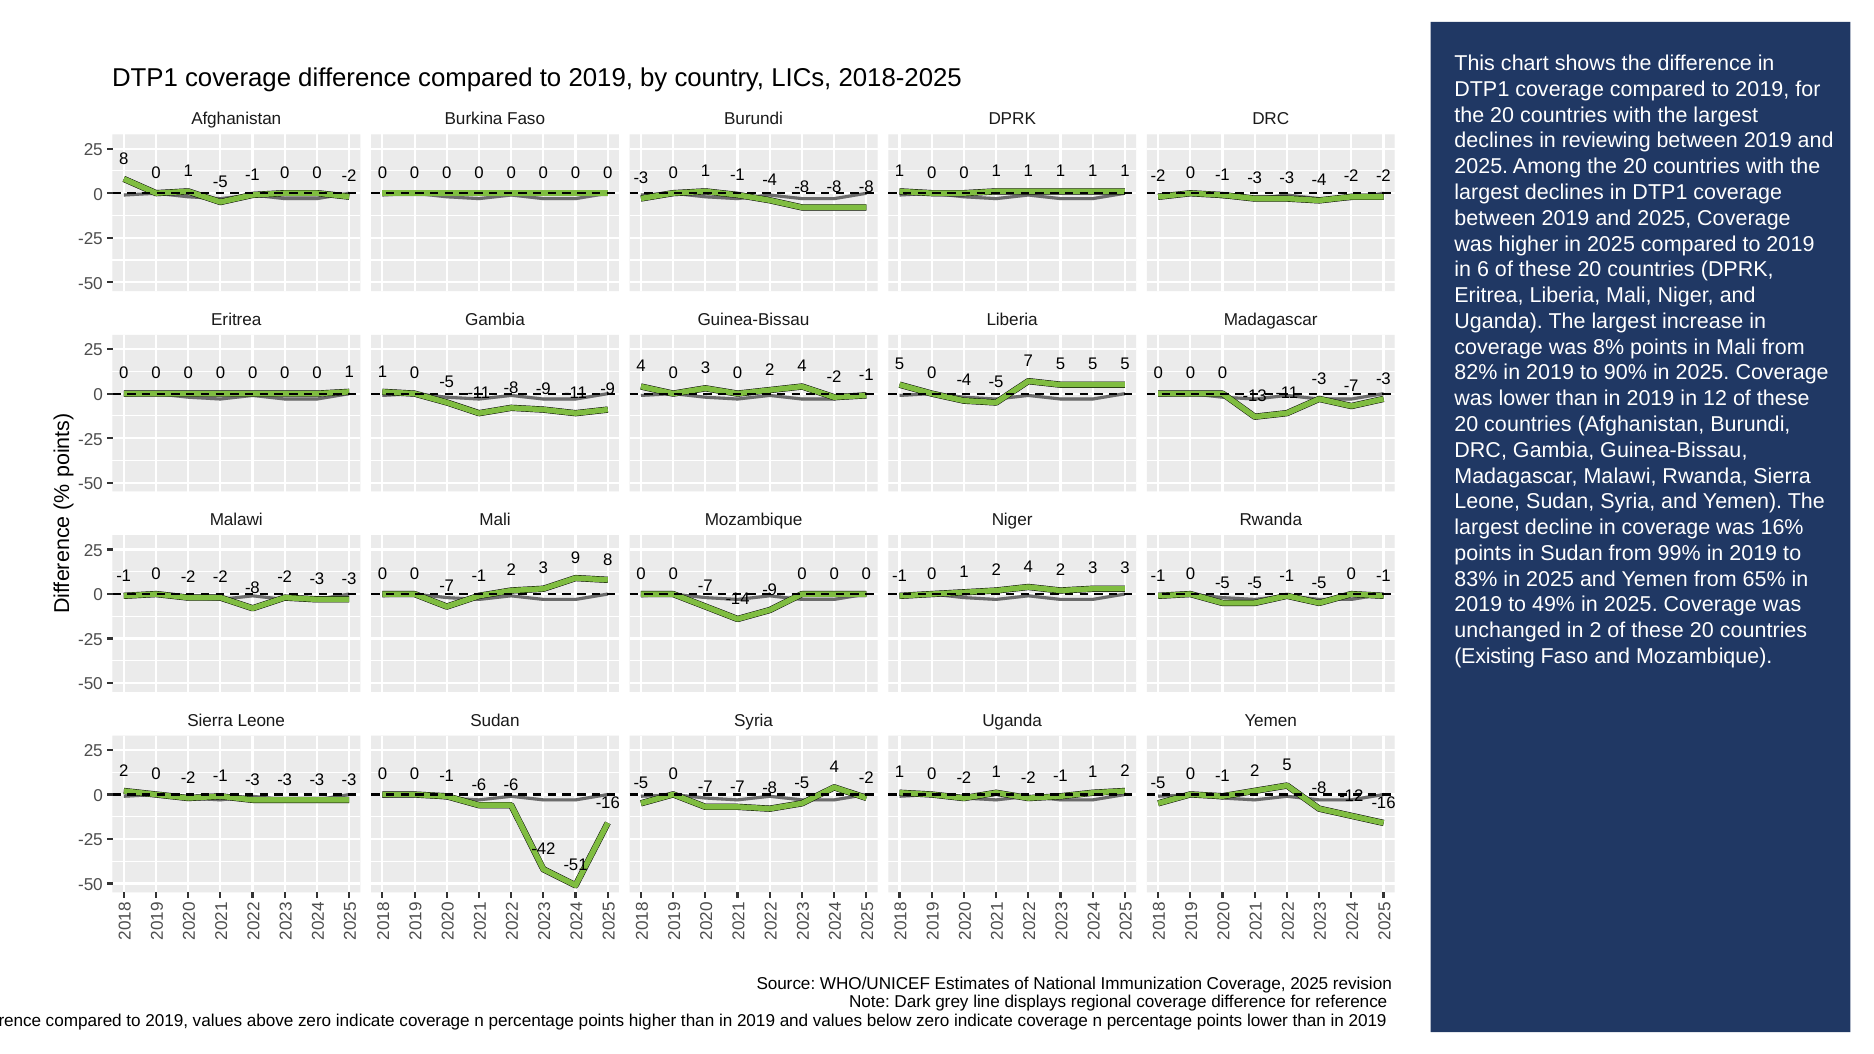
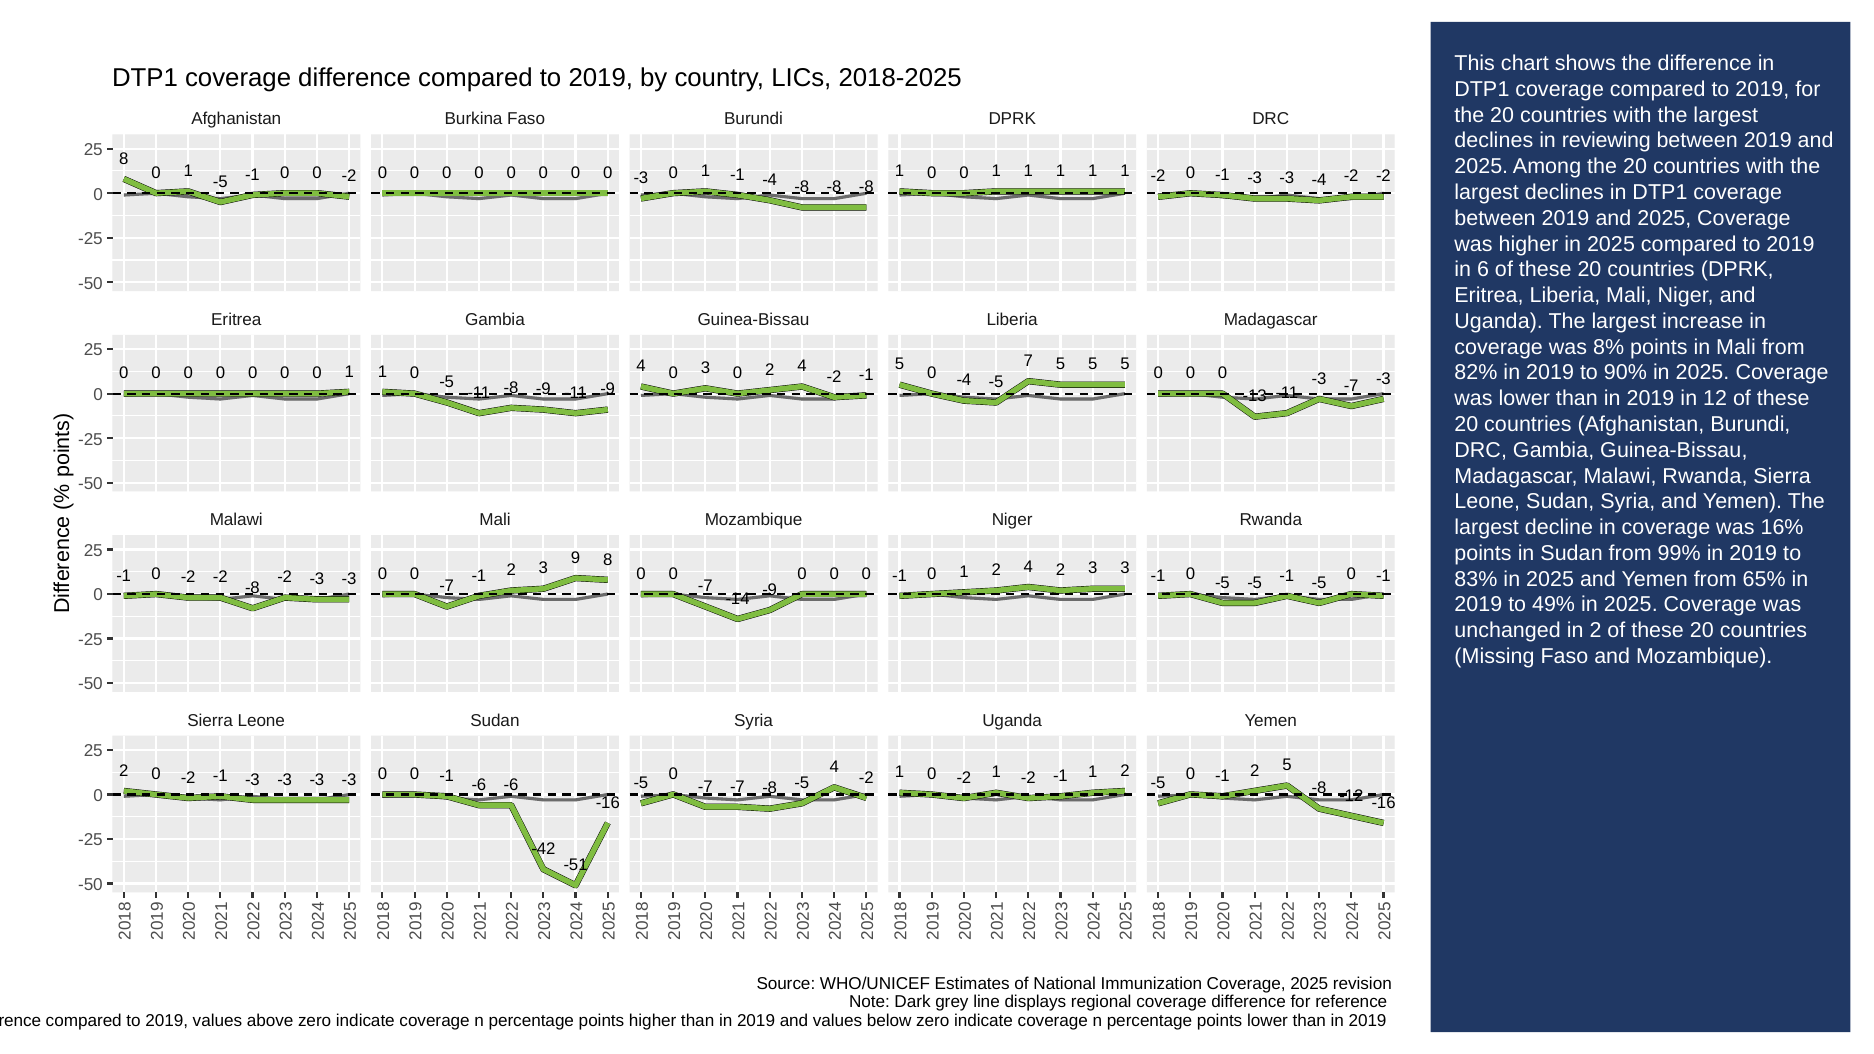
Existing: Existing -> Missing
